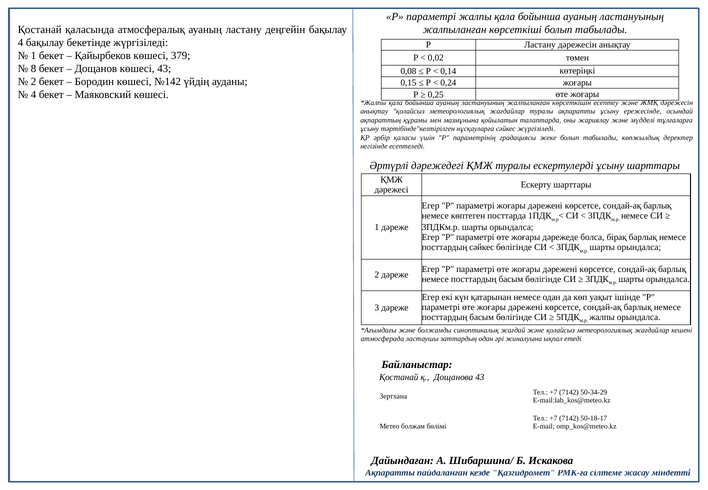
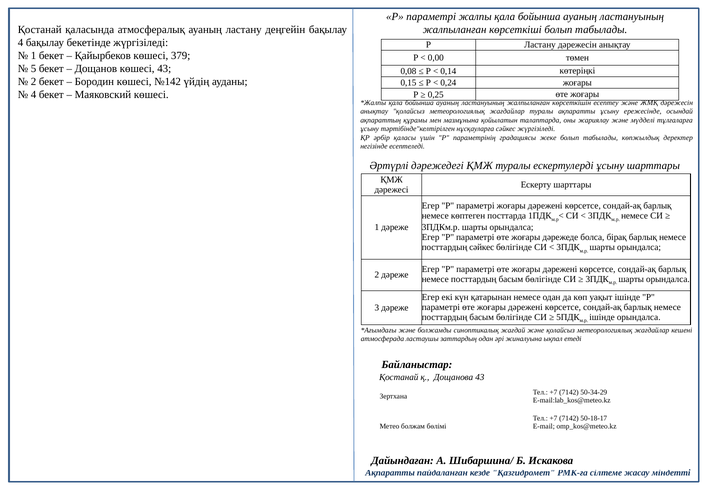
0,02: 0,02 -> 0,00
8: 8 -> 5
жалпы at (602, 317): жалпы -> ішінде
